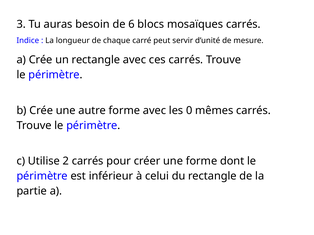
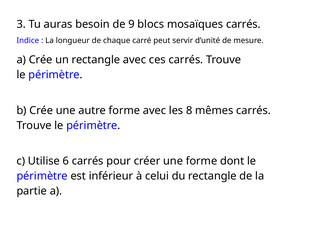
6: 6 -> 9
0: 0 -> 8
2: 2 -> 6
